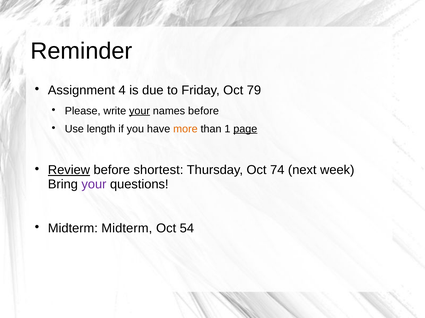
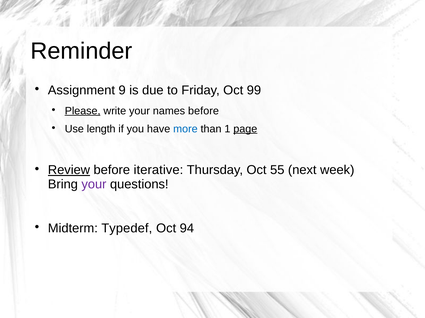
4: 4 -> 9
79: 79 -> 99
Please underline: none -> present
your at (140, 111) underline: present -> none
more colour: orange -> blue
shortest: shortest -> iterative
74: 74 -> 55
Midterm Midterm: Midterm -> Typedef
54: 54 -> 94
